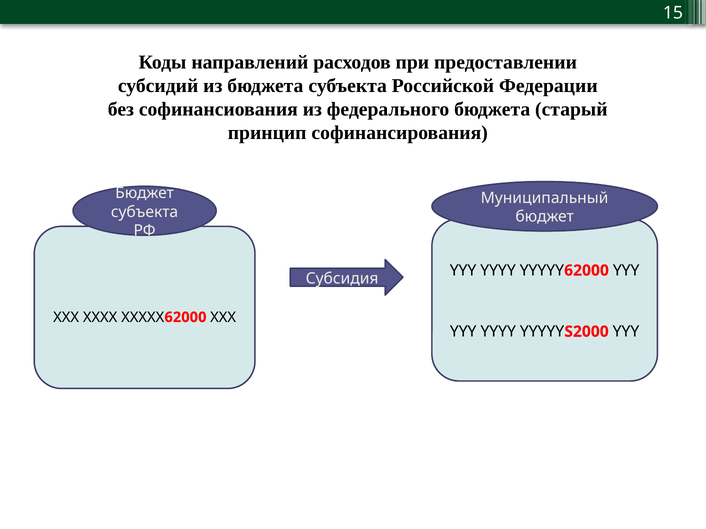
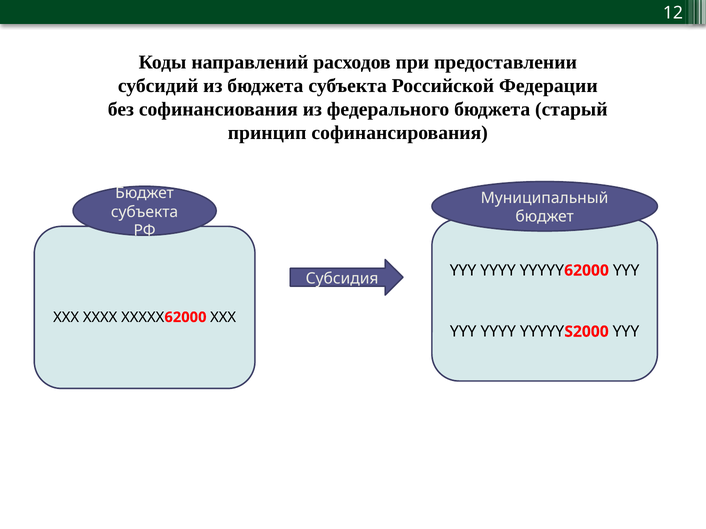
15: 15 -> 12
